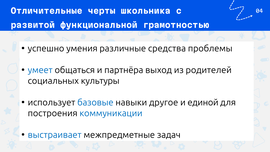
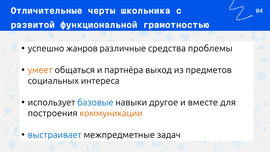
умения: умения -> жанров
умеет colour: blue -> orange
родителей: родителей -> предметов
культуры: культуры -> интереса
единой: единой -> вместе
коммуникации colour: blue -> orange
